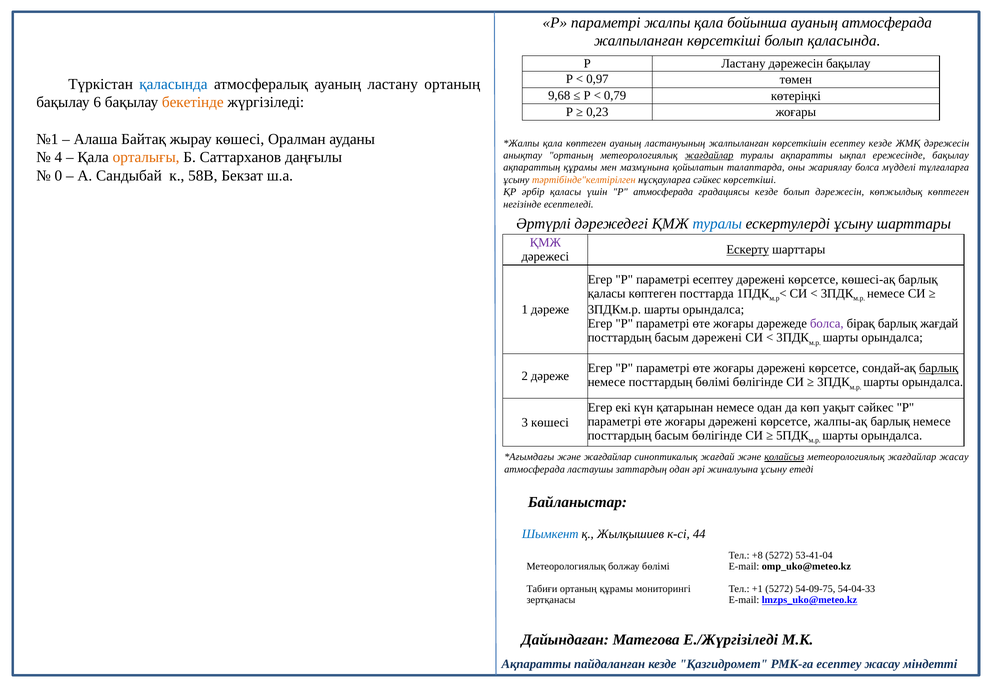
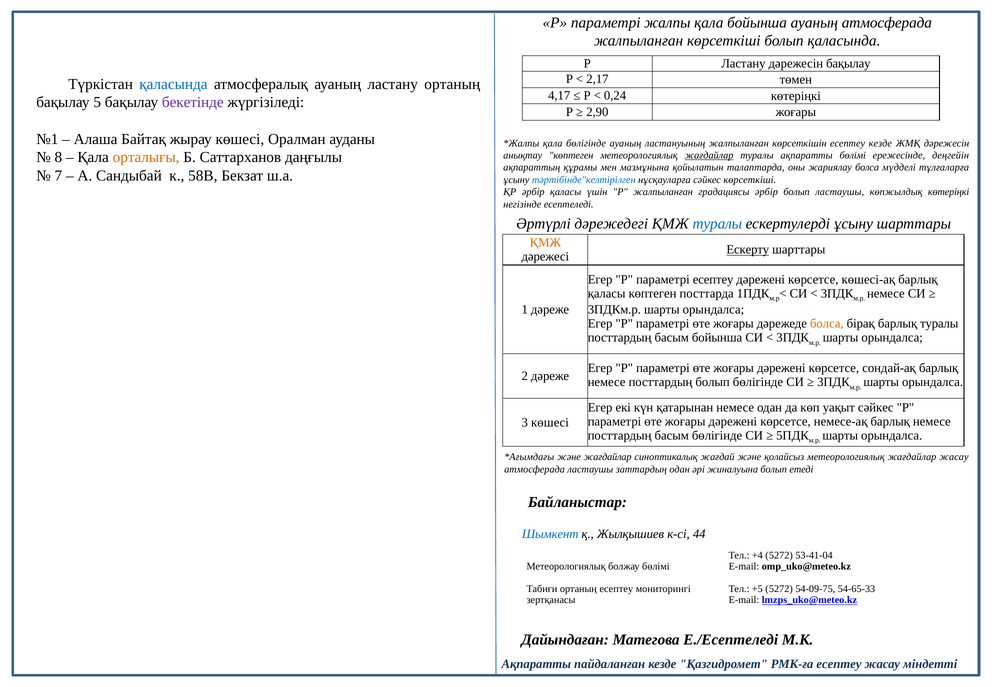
0,97: 0,97 -> 2,17
9,68: 9,68 -> 4,17
0,79: 0,79 -> 0,24
6: 6 -> 5
бекетінде colour: orange -> purple
0,23: 0,23 -> 2,90
қала көптеген: көптеген -> бөлігінде
4: 4 -> 8
анықтау ортаның: ортаның -> көптеген
ақпаратты ықпал: ықпал -> бөлімі
ережесінде бақылау: бақылау -> деңгейін
0: 0 -> 7
тәртібінде"келтірілген colour: orange -> blue
Р атмосферада: атмосферада -> жалпыланған
градациясы кезде: кезде -> әрбір
болып дәрежесін: дәрежесін -> ластаушы
көпжылдық көптеген: көптеген -> көтеріңкі
ҚМЖ at (545, 243) colour: purple -> orange
болса at (827, 323) colour: purple -> orange
барлық жағдай: жағдай -> туралы
басым дәрежені: дәрежені -> бойынша
барлық at (939, 368) underline: present -> none
посттардың бөлімі: бөлімі -> болып
жалпы-ақ: жалпы-ақ -> немесе-ақ
қолайсыз underline: present -> none
жиналуына ұсыну: ұсыну -> болып
+8: +8 -> +4
ортаның құрамы: құрамы -> есептеу
+1: +1 -> +5
54-04-33: 54-04-33 -> 54-65-33
Е./Жүргізіледі: Е./Жүргізіледі -> Е./Есептеледі
